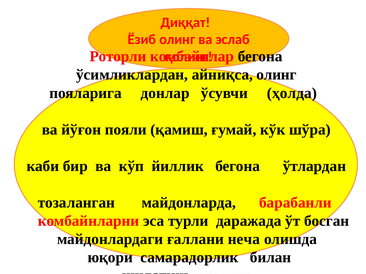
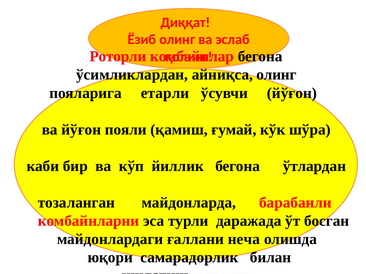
донлар: донлар -> етарли
ўсувчи ҳолда: ҳолда -> йўғон
